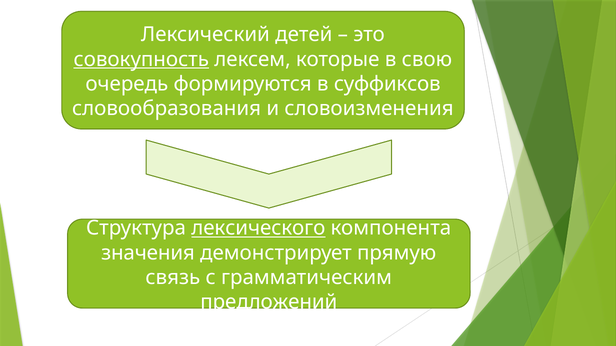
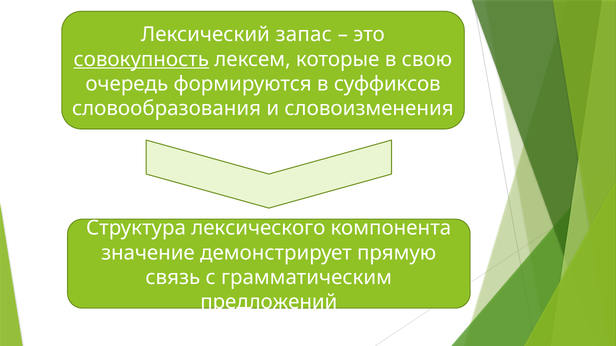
детей: детей -> запас
лексического underline: present -> none
значения: значения -> значение
